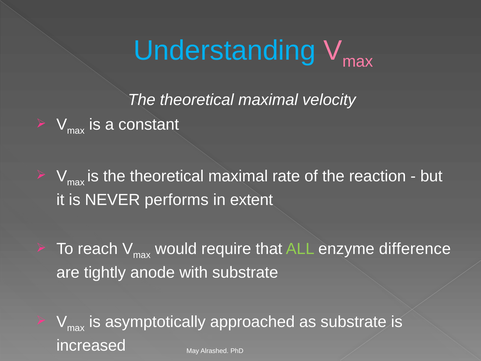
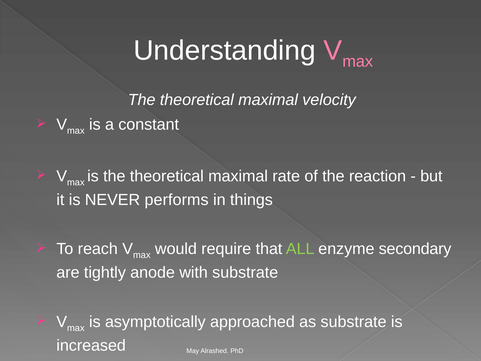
Understanding colour: light blue -> white
extent: extent -> things
difference: difference -> secondary
